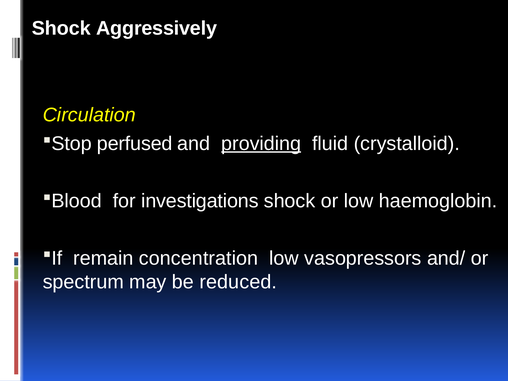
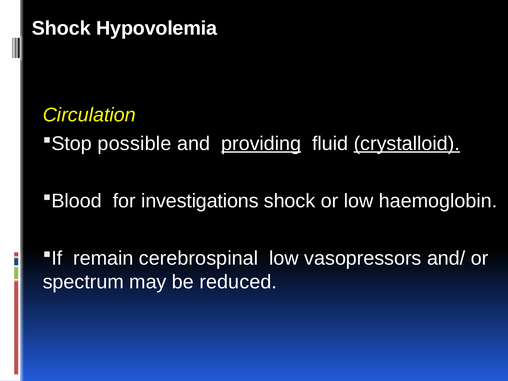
Aggressively: Aggressively -> Hypovolemia
perfused: perfused -> possible
crystalloid underline: none -> present
concentration: concentration -> cerebrospinal
